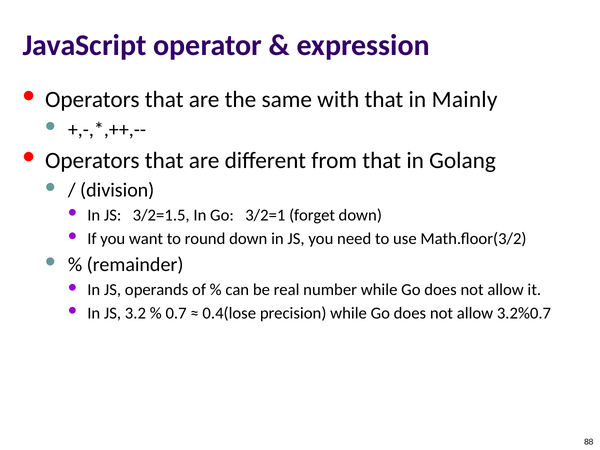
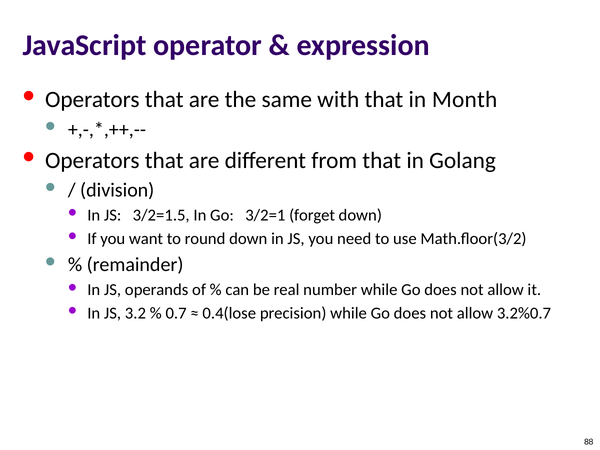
Mainly: Mainly -> Month
